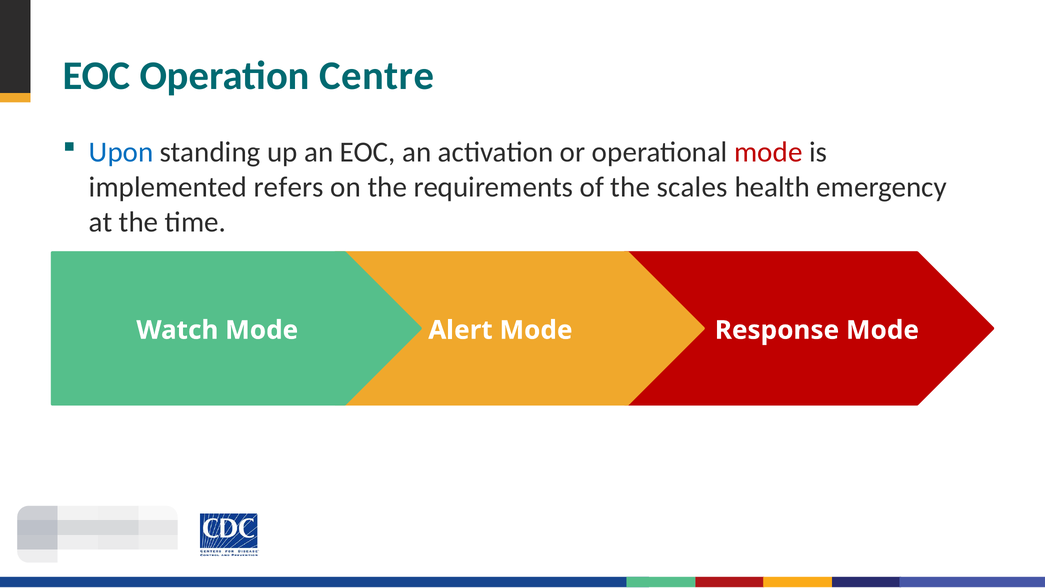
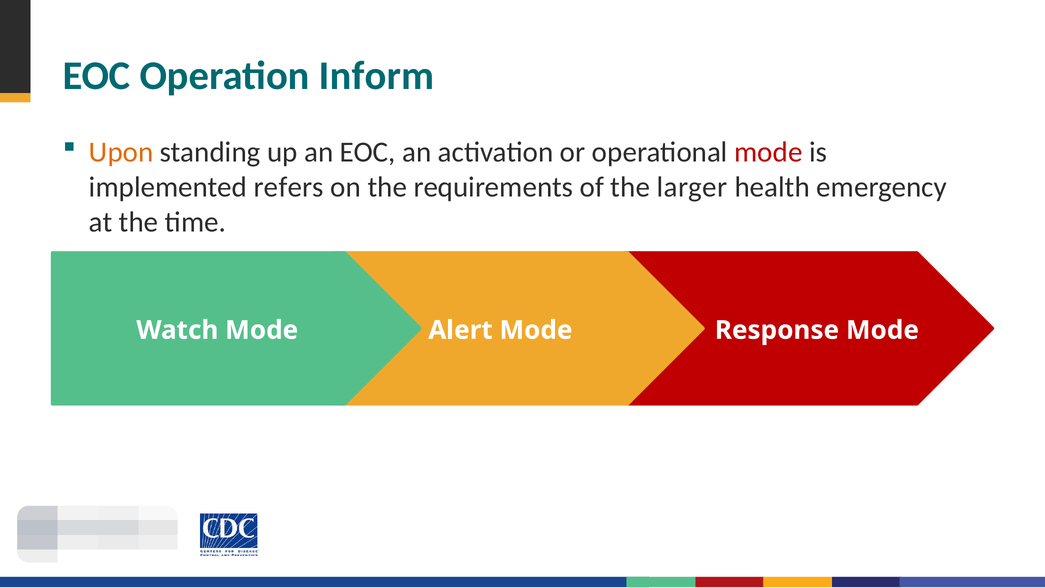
Centre: Centre -> Inform
Upon colour: blue -> orange
scales: scales -> larger
